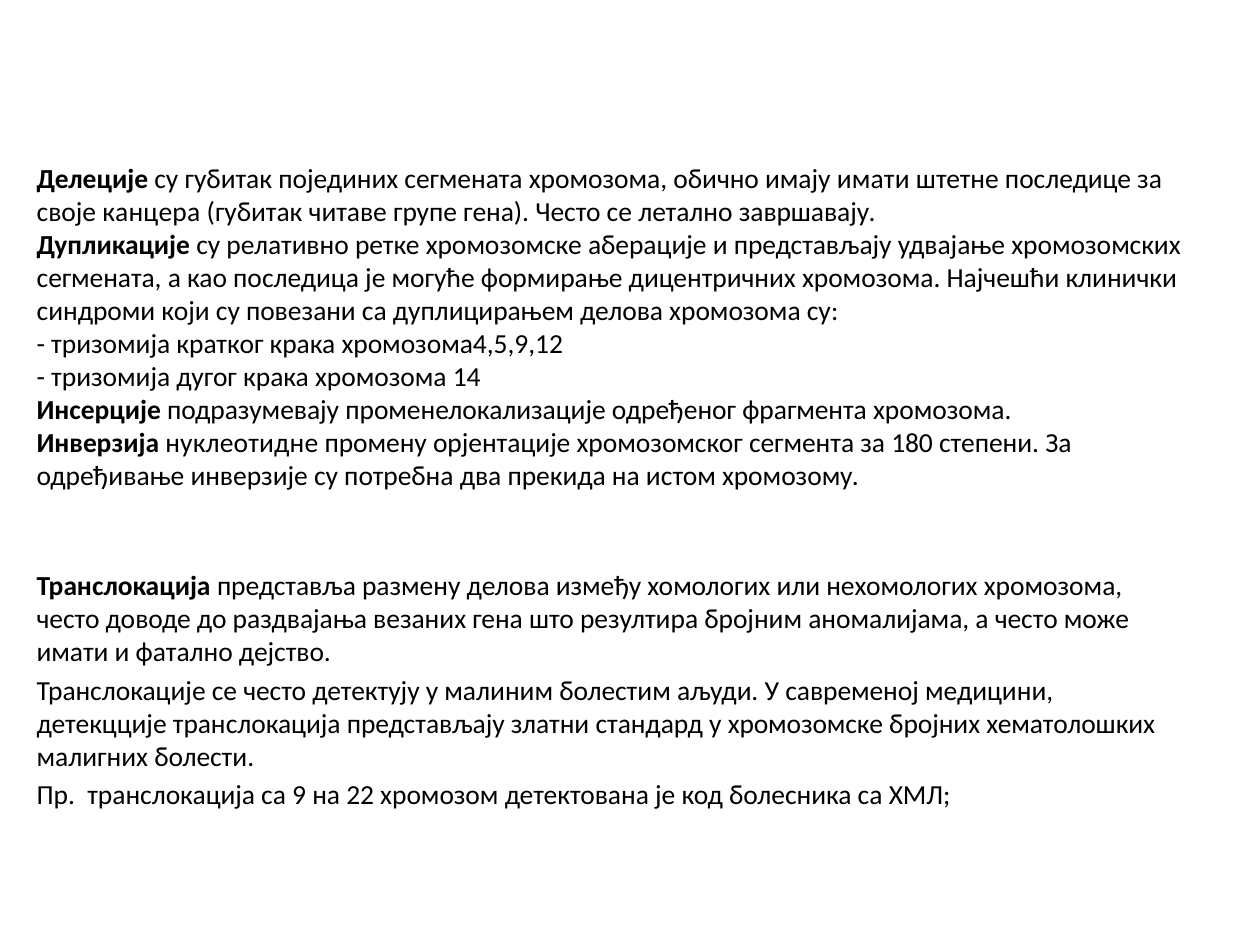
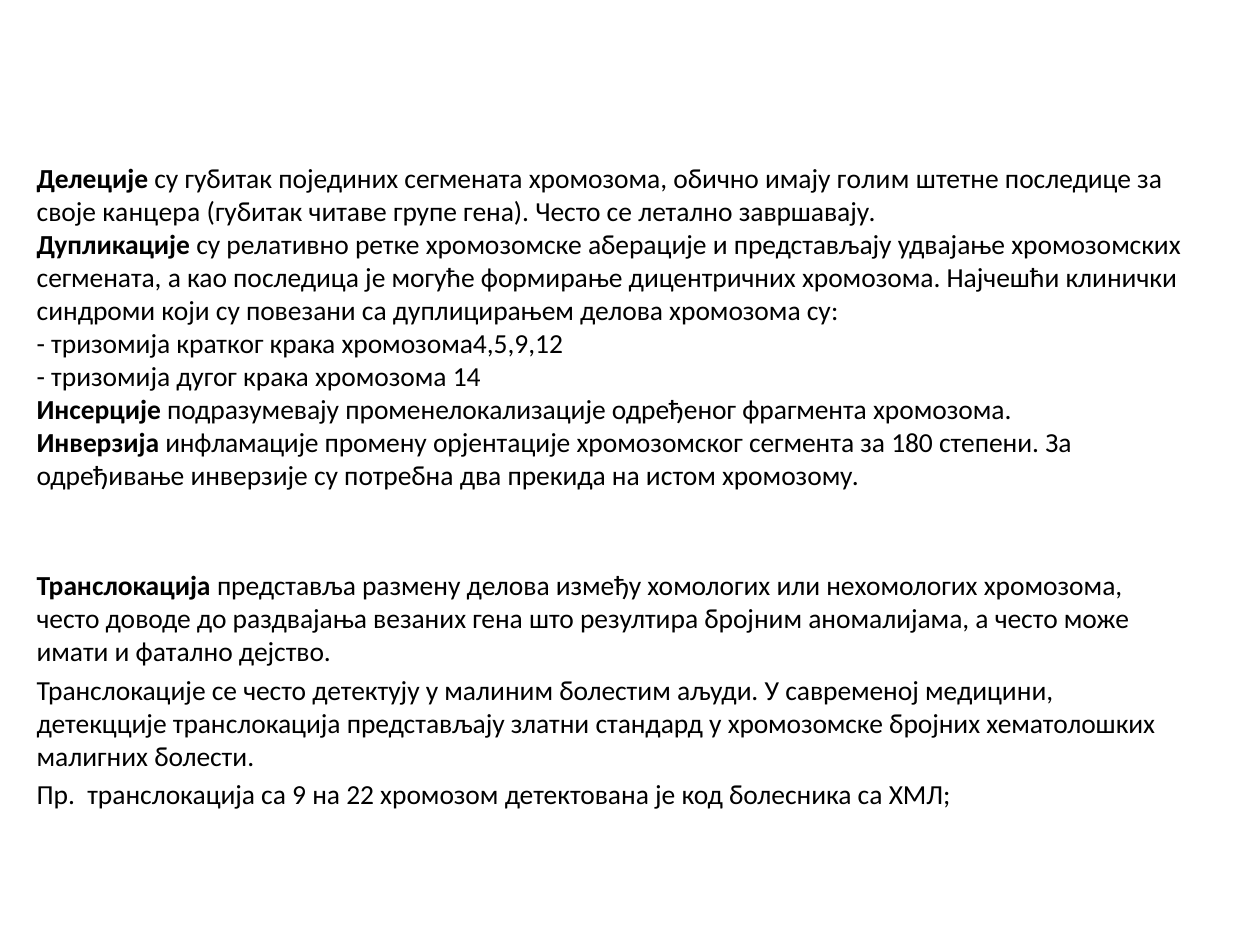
имају имати: имати -> голим
нуклеотидне: нуклеотидне -> инфламације
